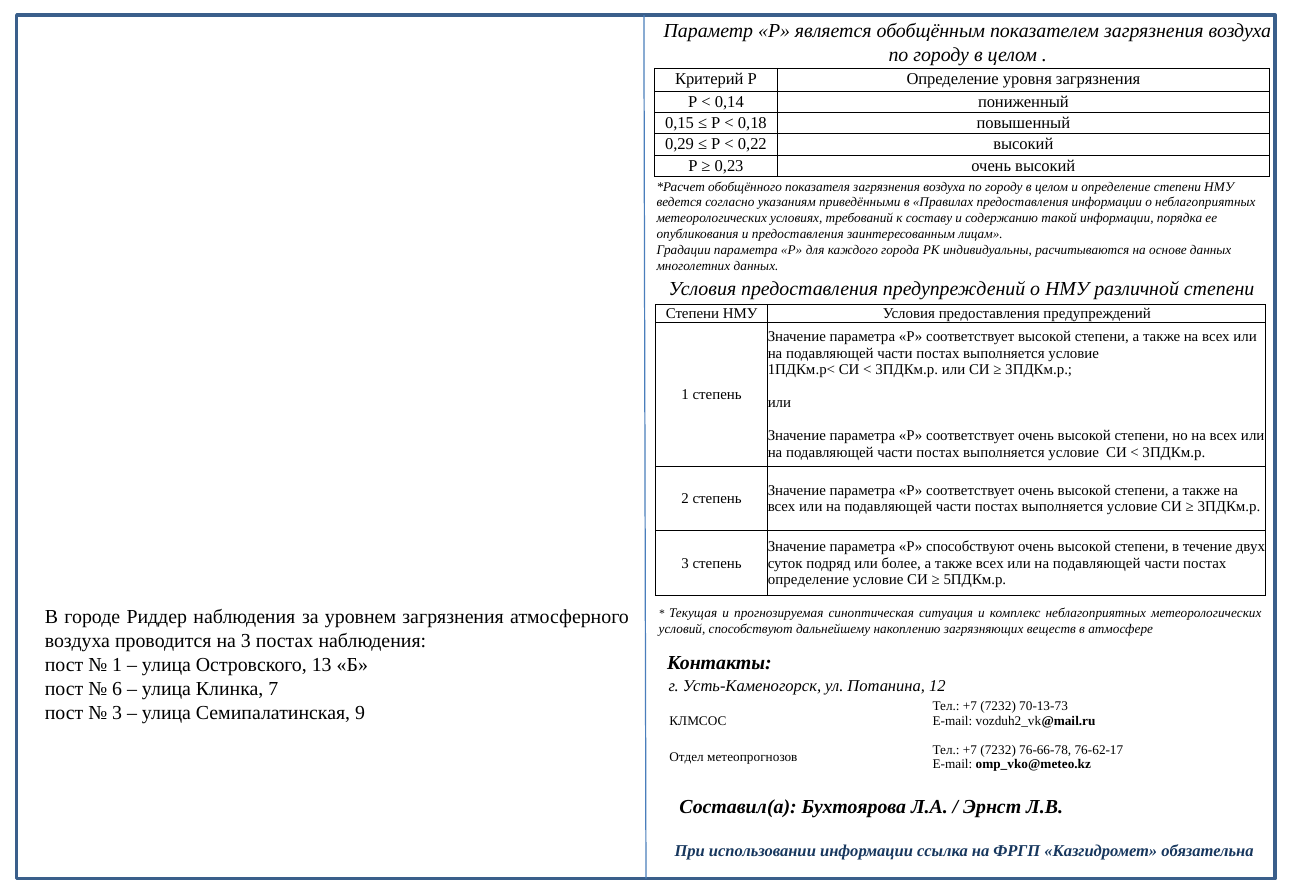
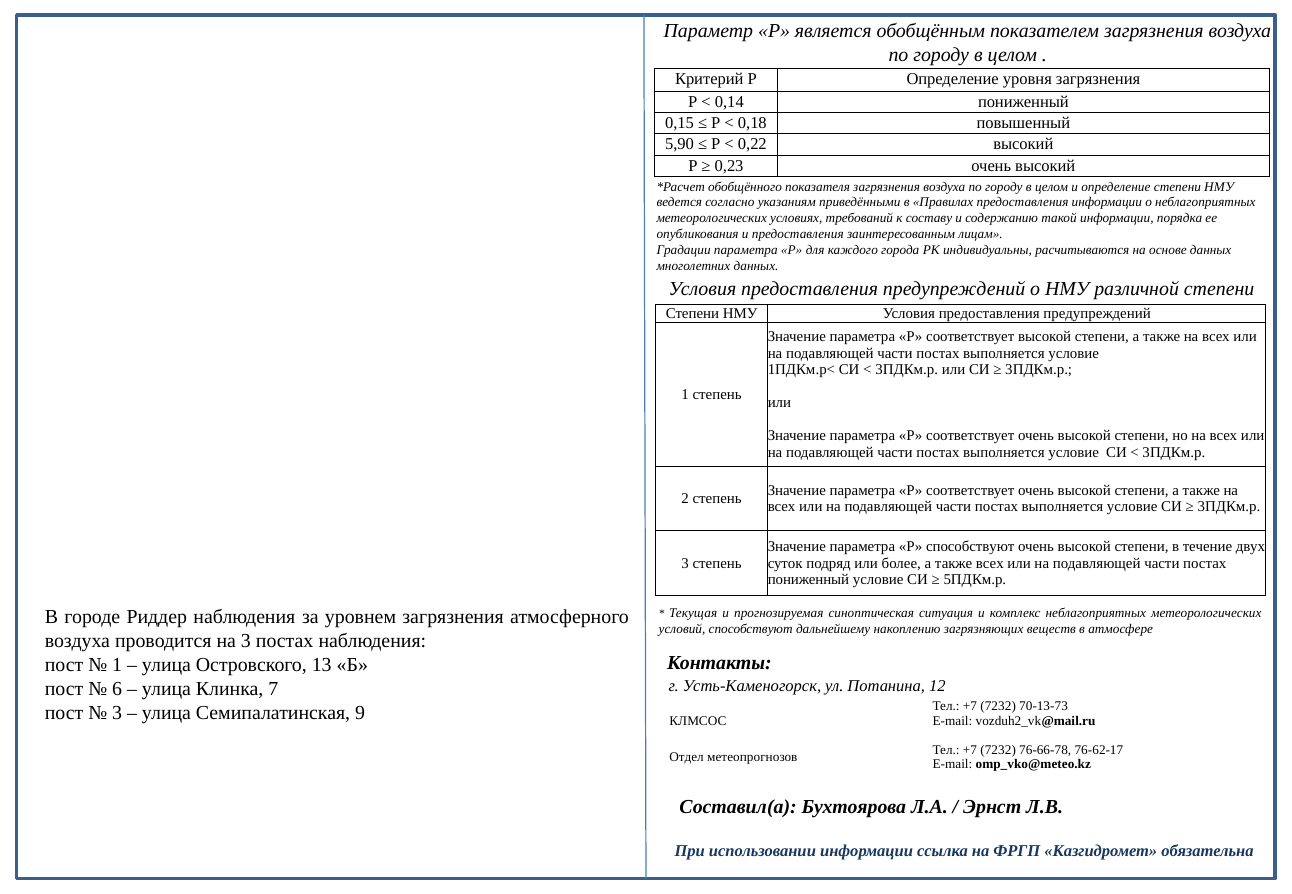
0,29: 0,29 -> 5,90
определение at (808, 580): определение -> пониженный
